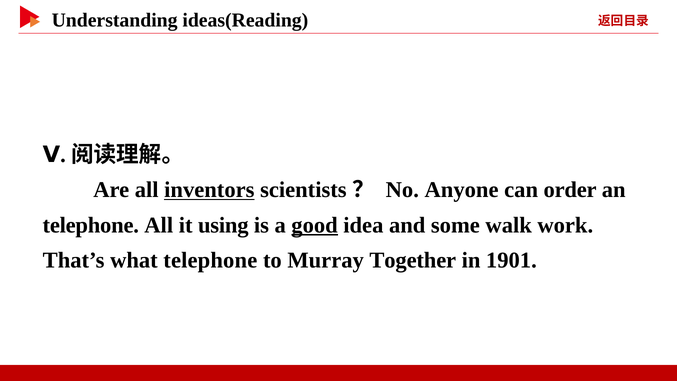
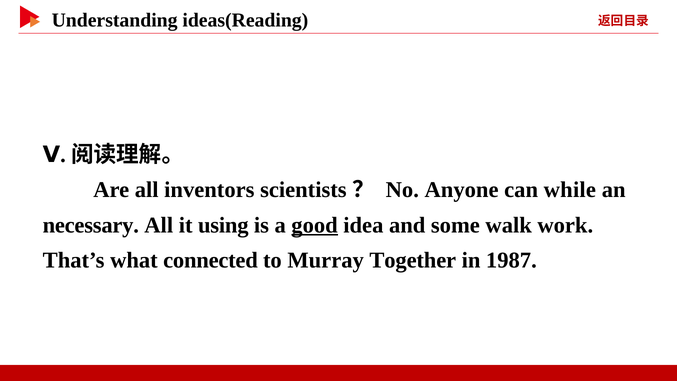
inventors underline: present -> none
order: order -> while
telephone at (91, 225): telephone -> necessary
what telephone: telephone -> connected
1901: 1901 -> 1987
